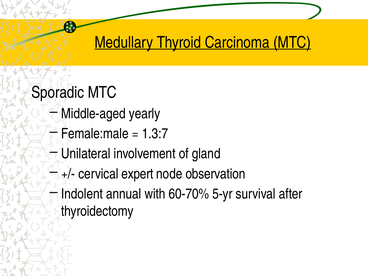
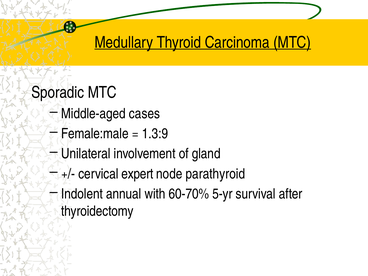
yearly: yearly -> cases
1.3:7: 1.3:7 -> 1.3:9
observation: observation -> parathyroid
